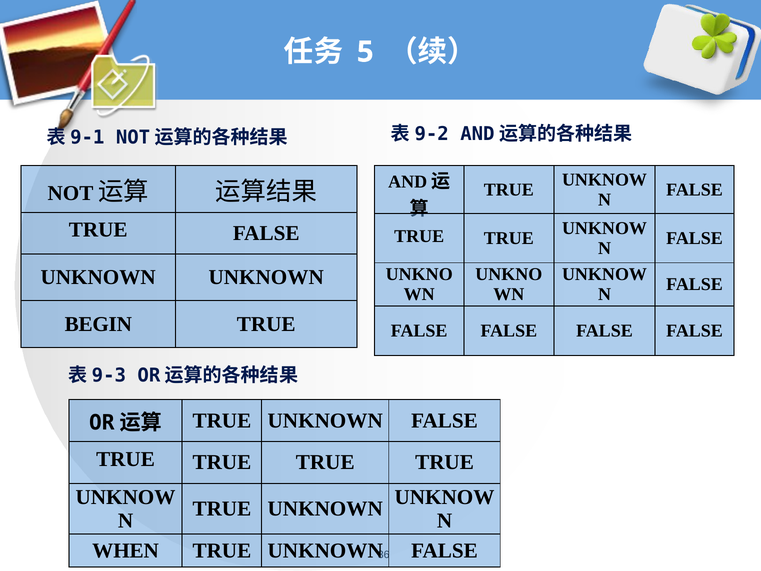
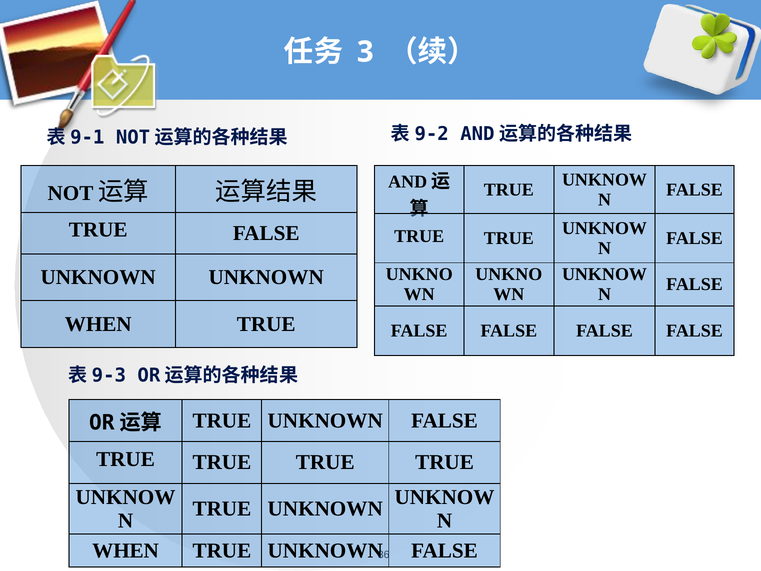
5: 5 -> 3
BEGIN at (98, 324): BEGIN -> WHEN
